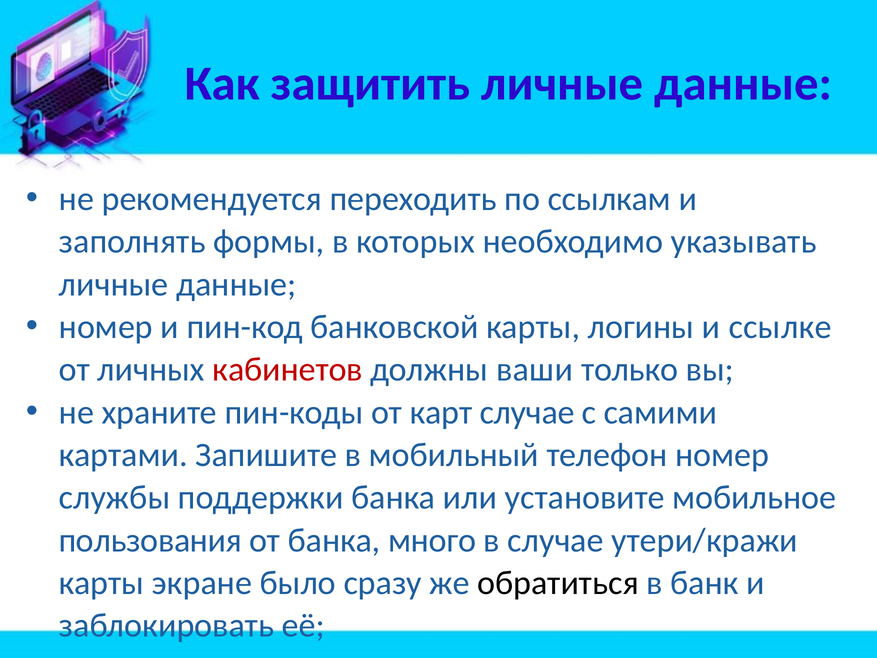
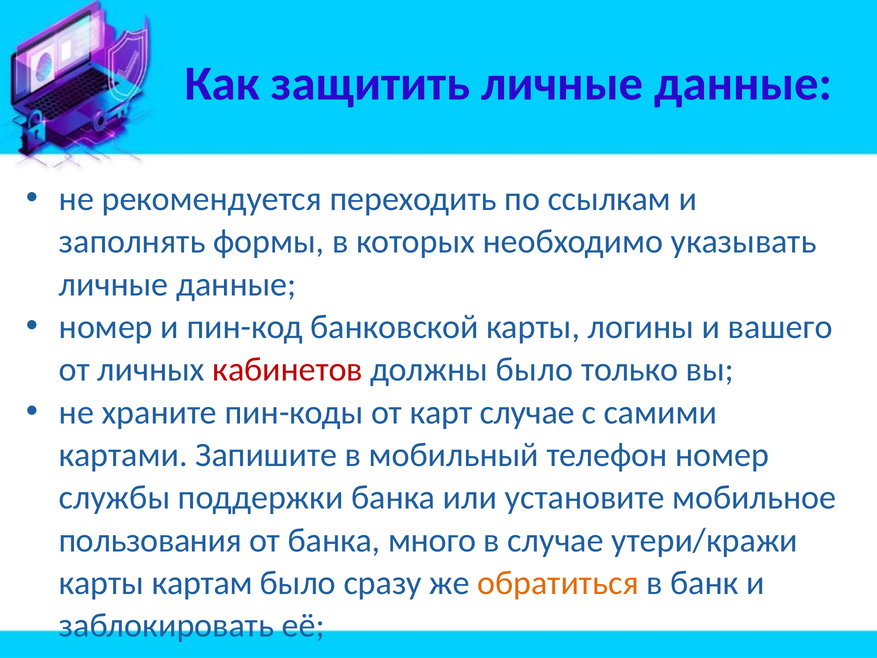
ссылке: ссылке -> вашего
должны ваши: ваши -> было
экране: экране -> картам
обратиться colour: black -> orange
